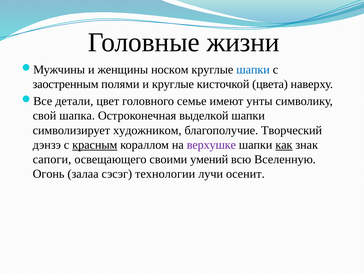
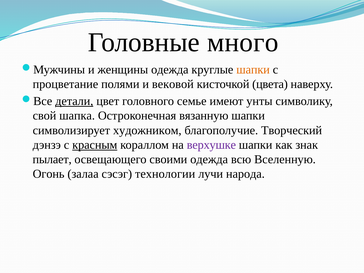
жизни: жизни -> много
женщины носком: носком -> одежда
шапки at (253, 70) colour: blue -> orange
заостренным: заостренным -> процветание
и круглые: круглые -> вековой
детали underline: none -> present
выделкой: выделкой -> вязанную
как underline: present -> none
сапоги: сапоги -> пылает
своими умений: умений -> одежда
осенит: осенит -> народа
